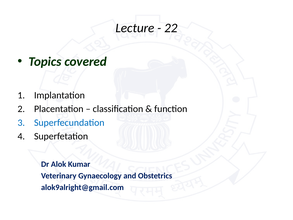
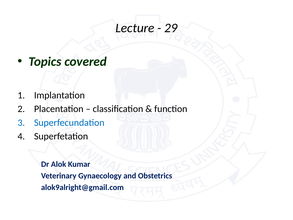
22: 22 -> 29
